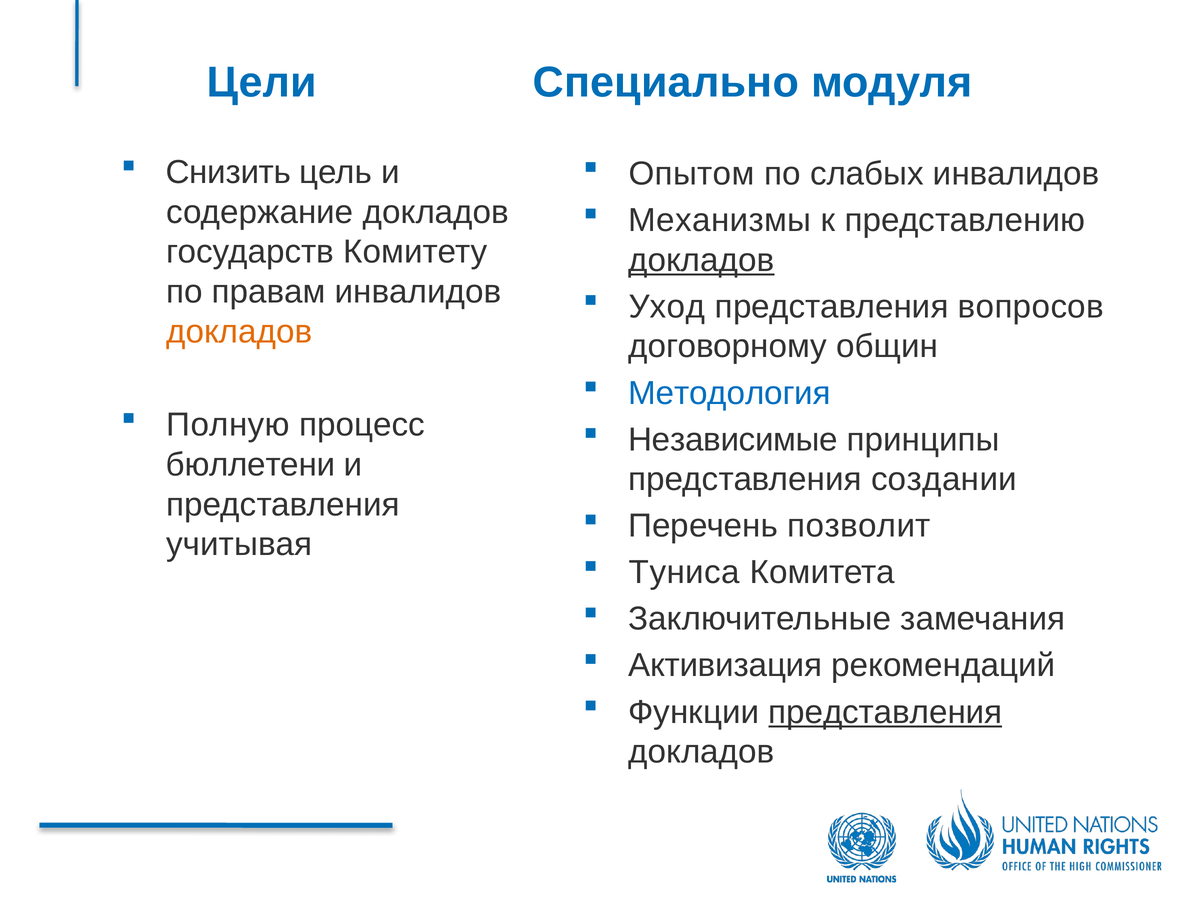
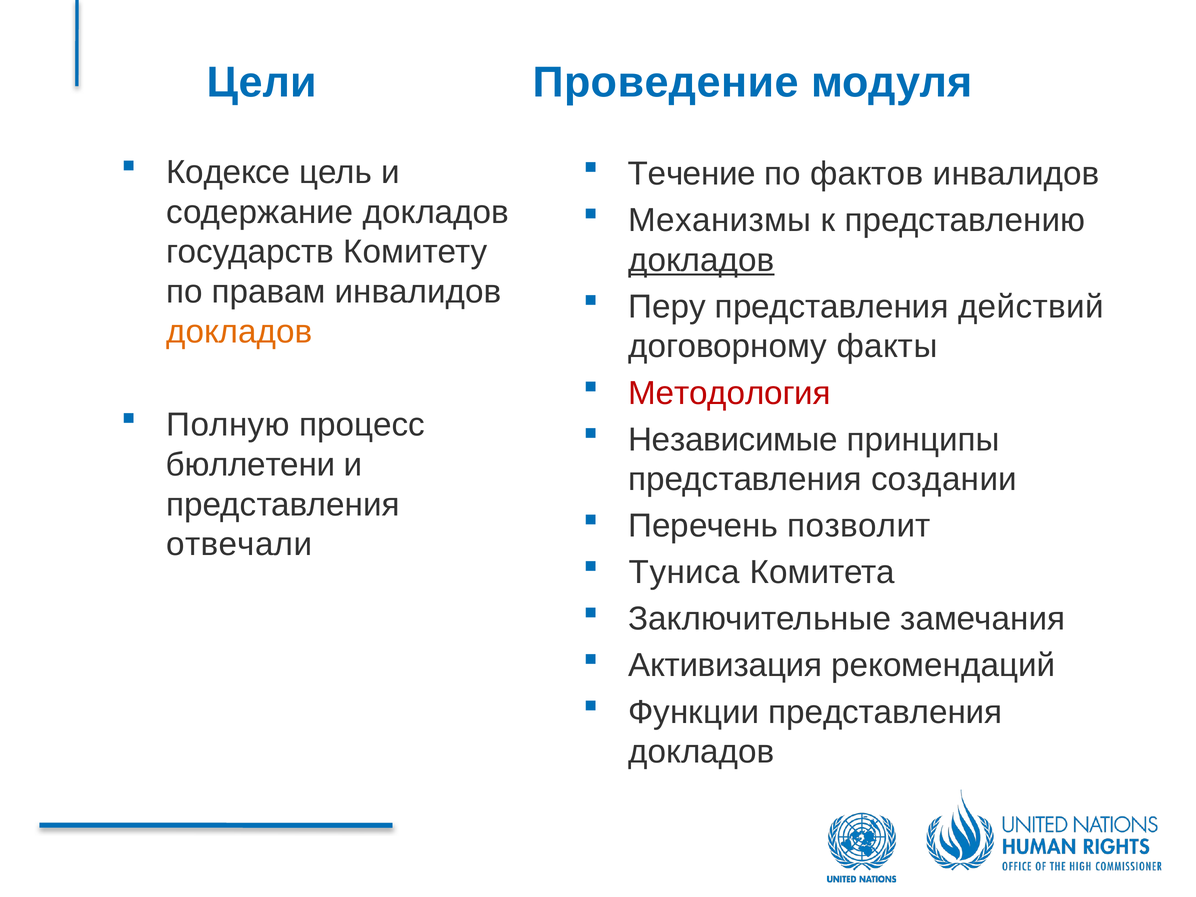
Специально: Специально -> Проведение
Снизить: Снизить -> Кодексе
Опытом: Опытом -> Течение
слабых: слабых -> фактов
Уход: Уход -> Перу
вопросов: вопросов -> действий
общин: общин -> факты
Методология colour: blue -> red
учитывая: учитывая -> отвечали
представления at (885, 712) underline: present -> none
